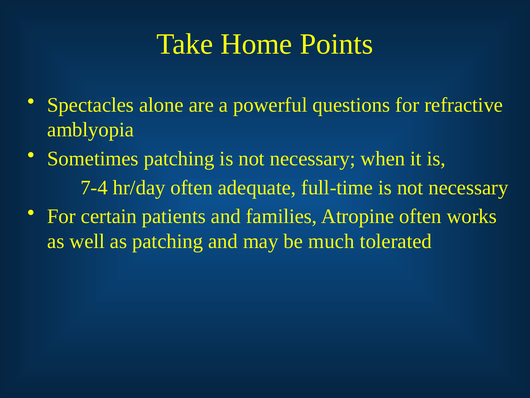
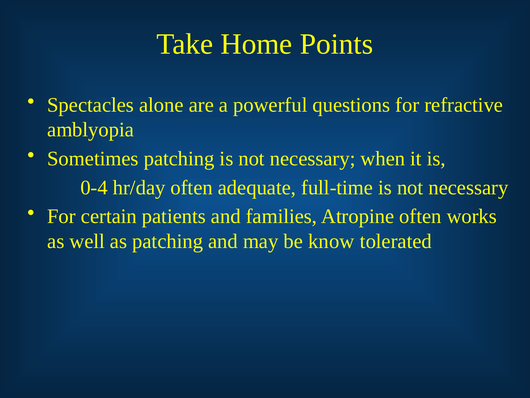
7-4: 7-4 -> 0-4
much: much -> know
